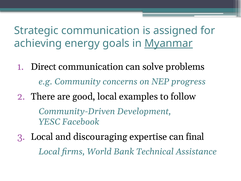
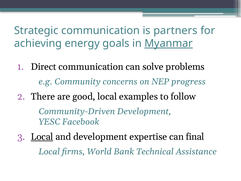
assigned: assigned -> partners
Local at (42, 137) underline: none -> present
and discouraging: discouraging -> development
